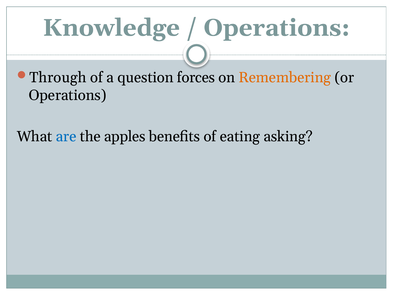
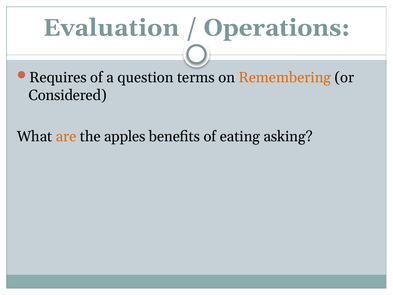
Knowledge: Knowledge -> Evaluation
Through: Through -> Requires
forces: forces -> terms
Operations at (67, 95): Operations -> Considered
are colour: blue -> orange
